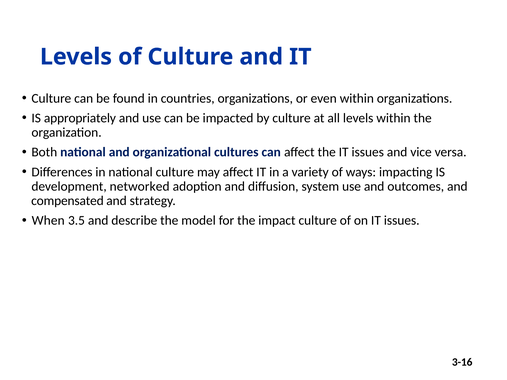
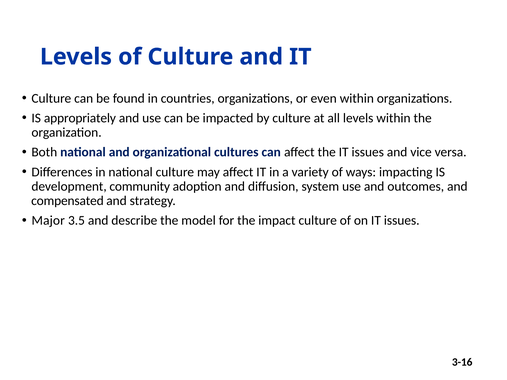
networked: networked -> community
When: When -> Major
